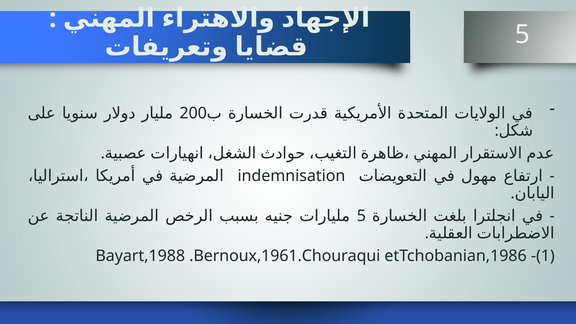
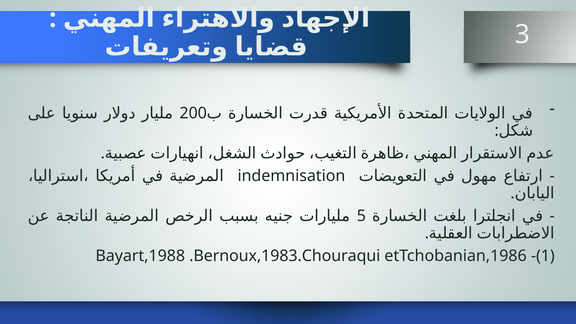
5 at (522, 34): 5 -> 3
.Bernoux,1961.Chouraqui: .Bernoux,1961.Chouraqui -> .Bernoux,1983.Chouraqui
